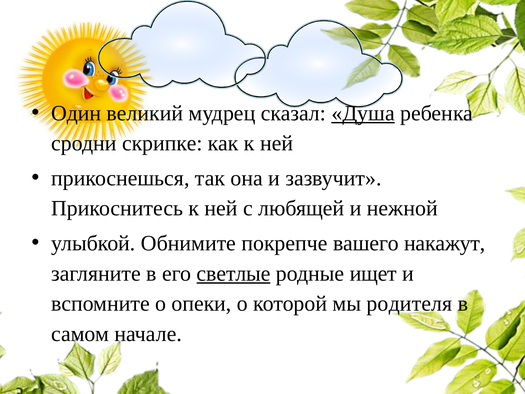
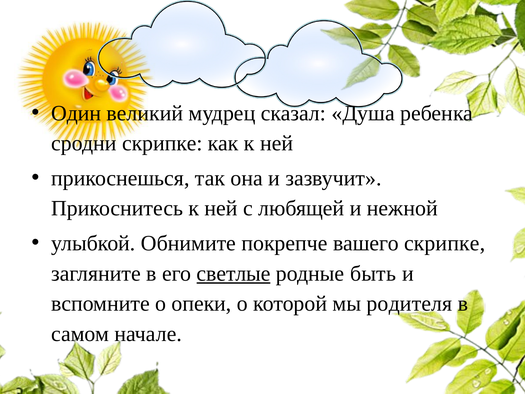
Душа underline: present -> none
вашего накажут: накажут -> скрипке
ищет: ищет -> быть
